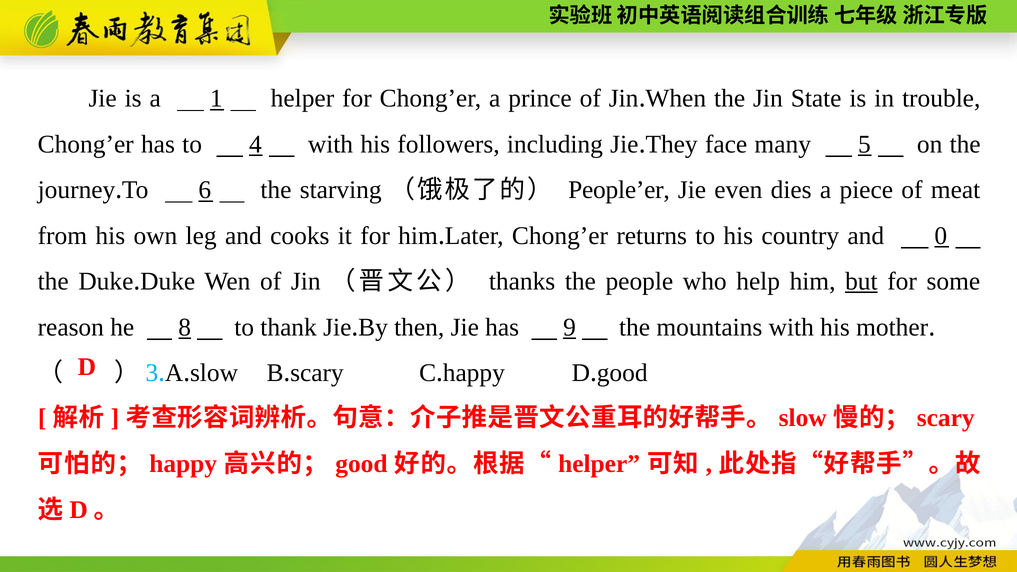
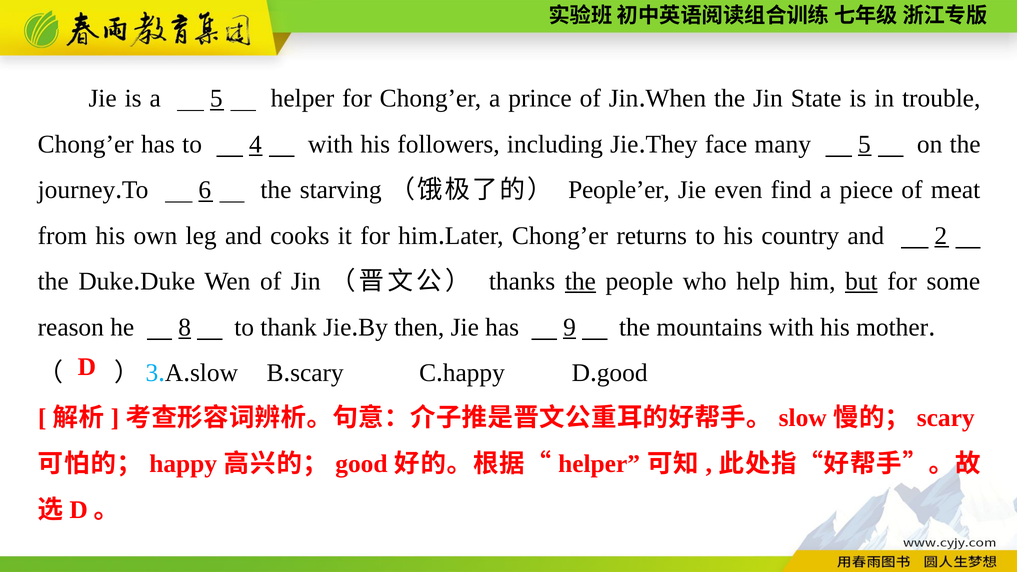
a 1: 1 -> 5
dies: dies -> find
0: 0 -> 2
the at (580, 281) underline: none -> present
